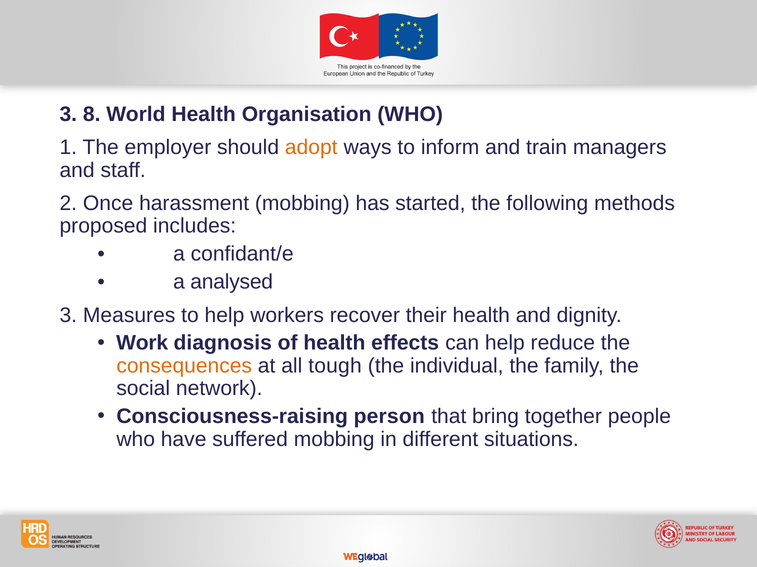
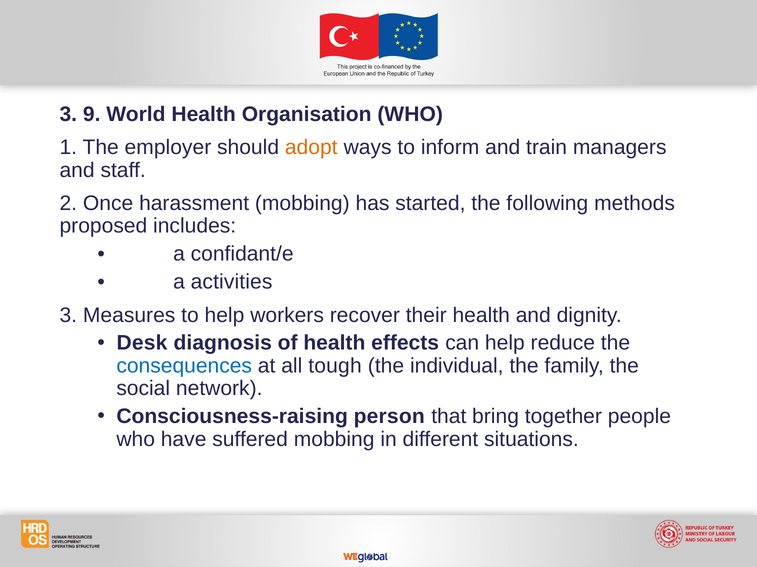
8: 8 -> 9
analysed: analysed -> activities
Work: Work -> Desk
consequences colour: orange -> blue
